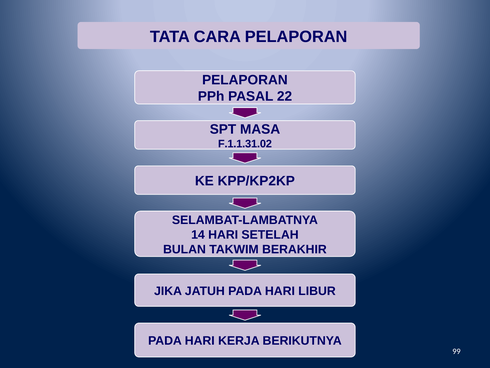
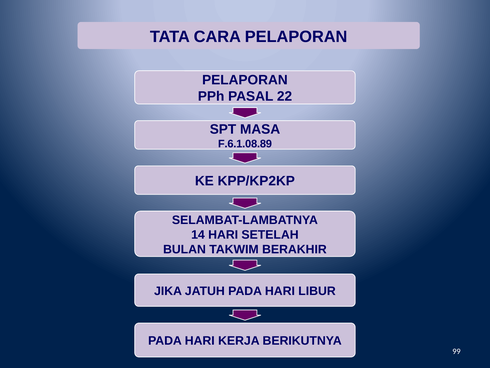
F.1.1.31.02: F.1.1.31.02 -> F.6.1.08.89
